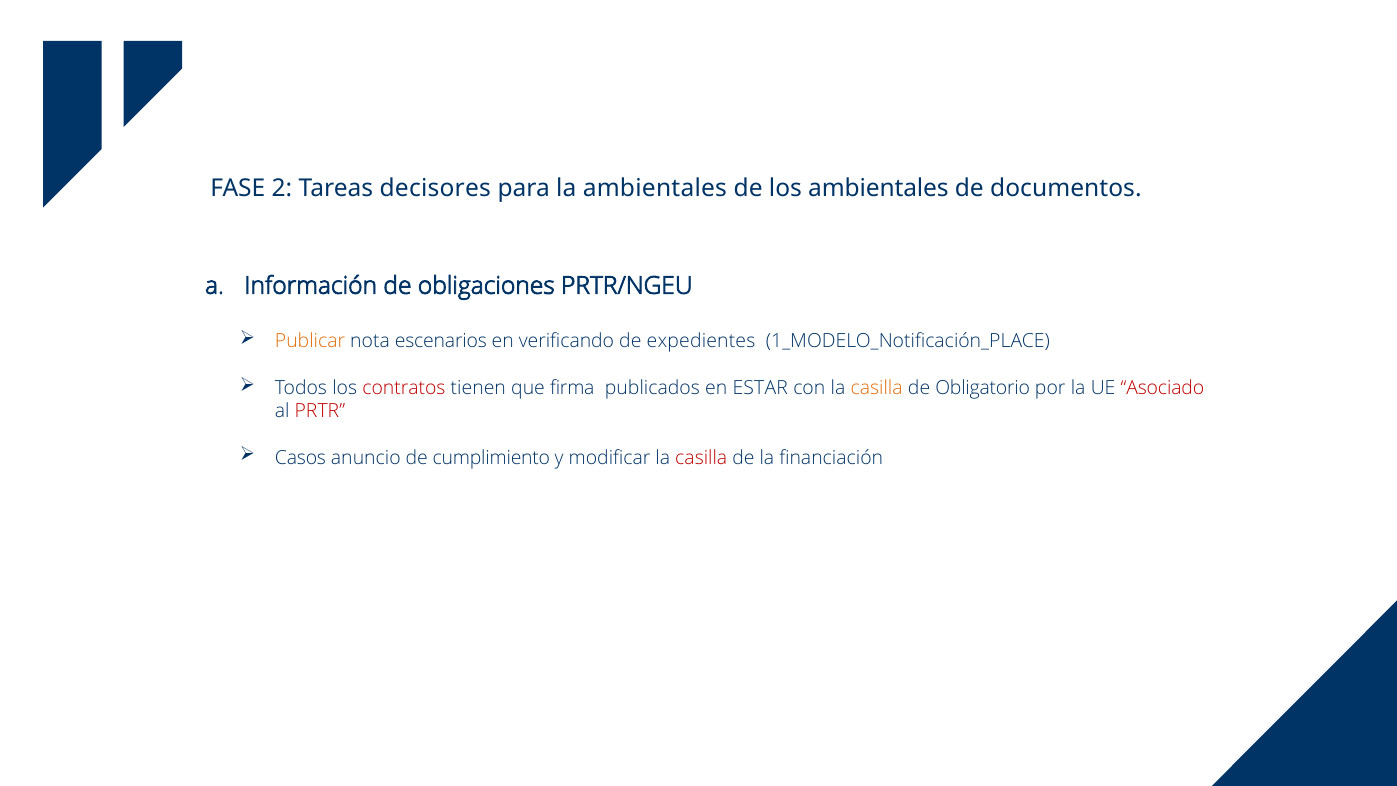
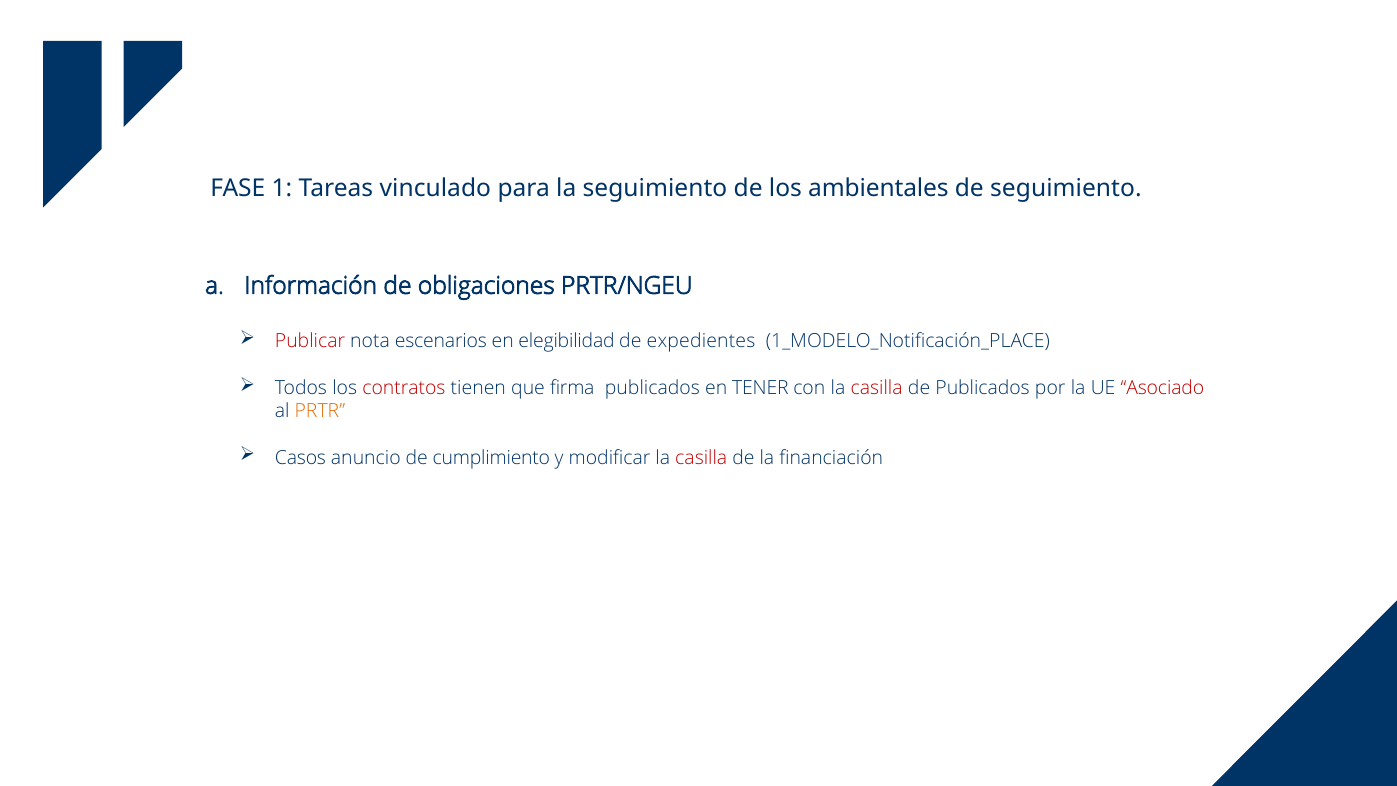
2: 2 -> 1
decisores: decisores -> vinculado
la ambientales: ambientales -> seguimiento
de documentos: documentos -> seguimiento
Publicar colour: orange -> red
verificando: verificando -> elegibilidad
ESTAR: ESTAR -> TENER
casilla at (877, 388) colour: orange -> red
de Obligatorio: Obligatorio -> Publicados
PRTR colour: red -> orange
